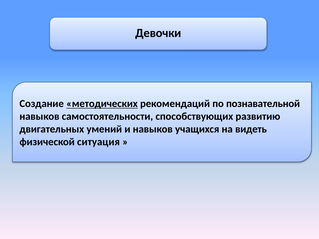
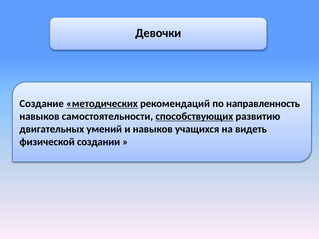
познавательной: познавательной -> направленность
способствующих underline: none -> present
ситуация: ситуация -> создании
